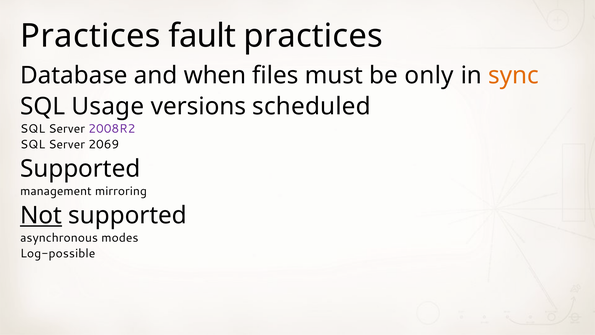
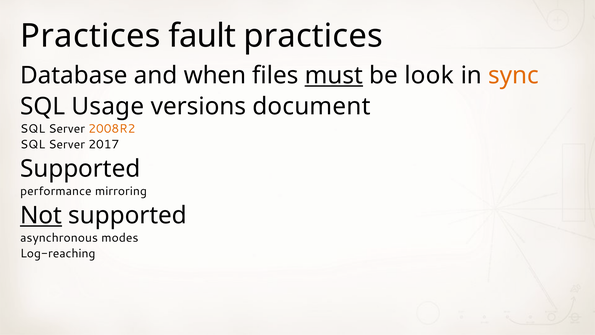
must underline: none -> present
only: only -> look
scheduled: scheduled -> document
2008R2 colour: purple -> orange
2069: 2069 -> 2017
management: management -> performance
Log-possible: Log-possible -> Log-reaching
